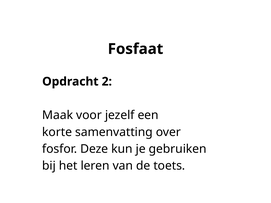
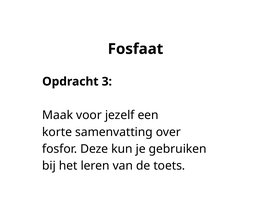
2: 2 -> 3
